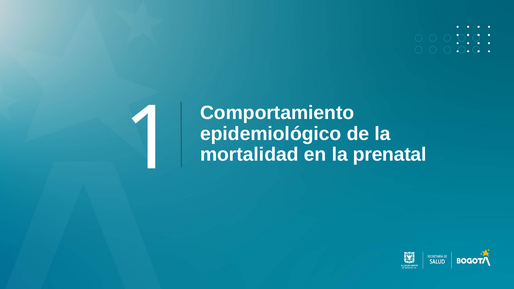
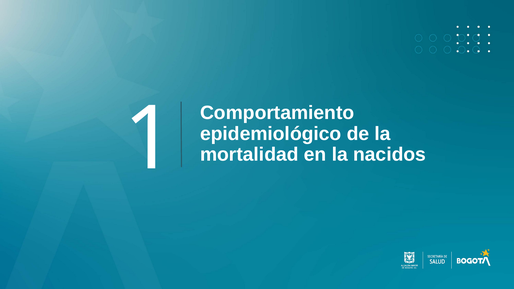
prenatal: prenatal -> nacidos
